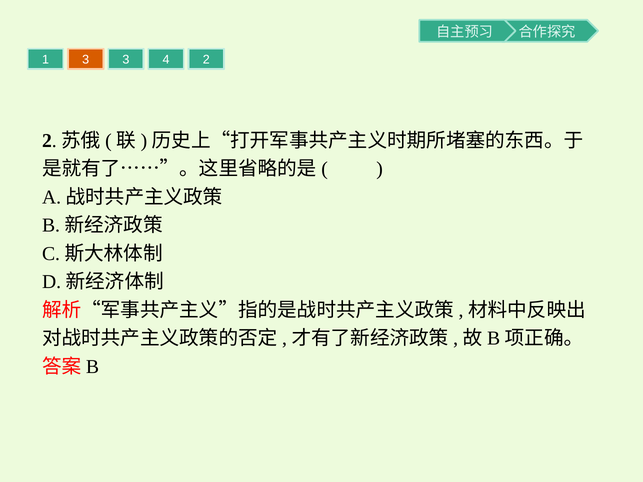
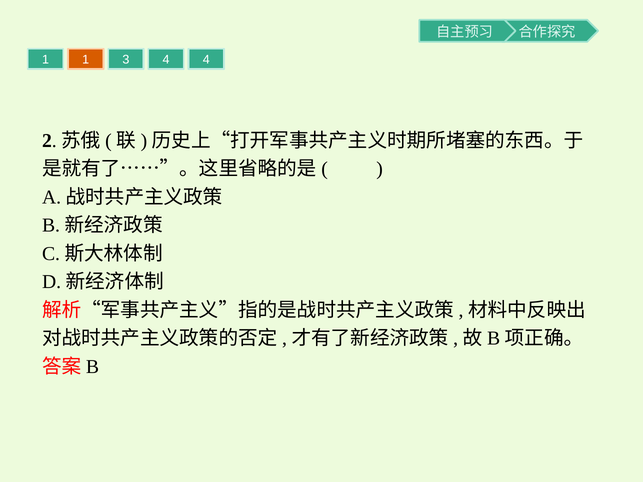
1 3: 3 -> 1
4 2: 2 -> 4
